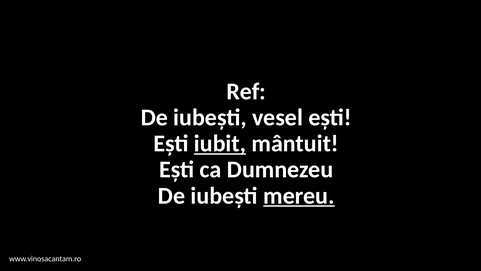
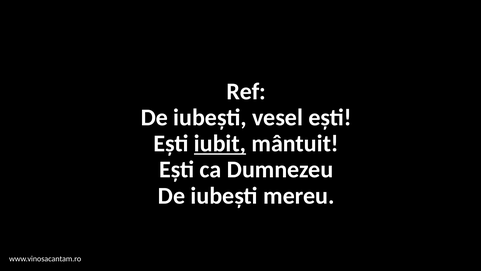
mereu underline: present -> none
